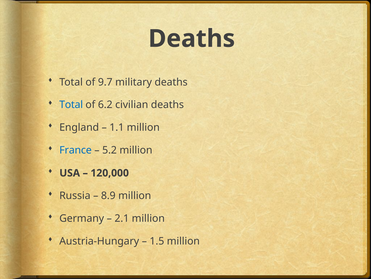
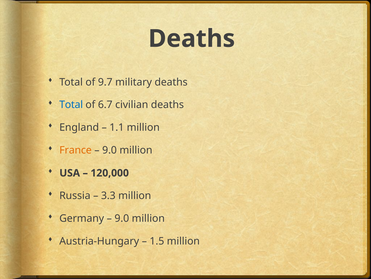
6.2: 6.2 -> 6.7
France colour: blue -> orange
5.2 at (110, 150): 5.2 -> 9.0
8.9: 8.9 -> 3.3
2.1 at (122, 218): 2.1 -> 9.0
